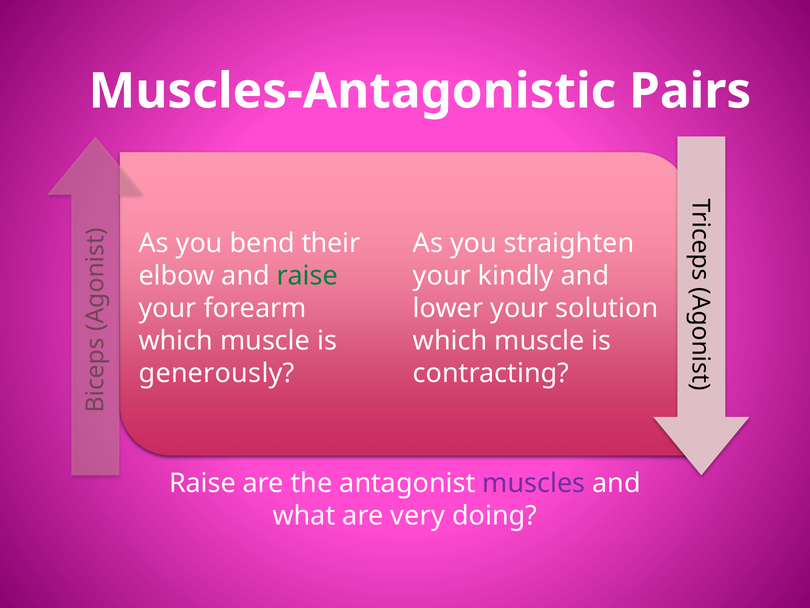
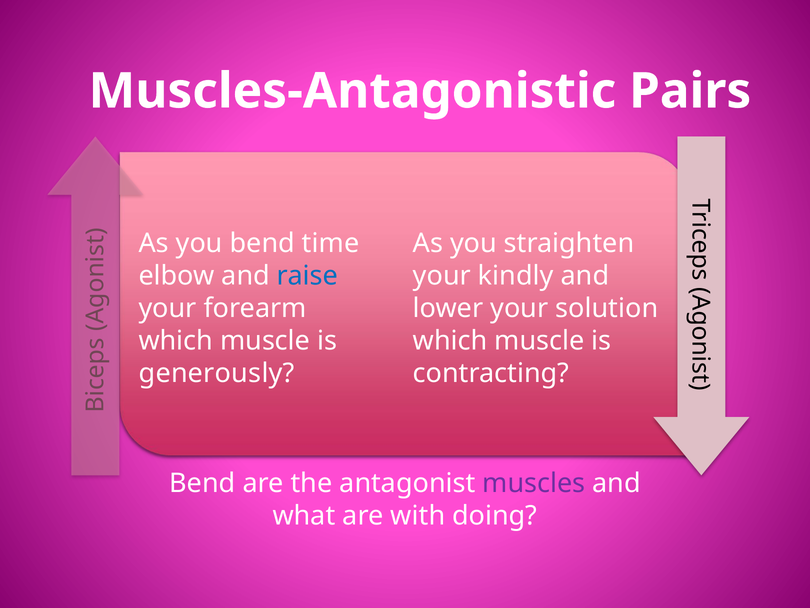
their: their -> time
raise at (307, 276) colour: green -> blue
Raise at (202, 483): Raise -> Bend
very: very -> with
